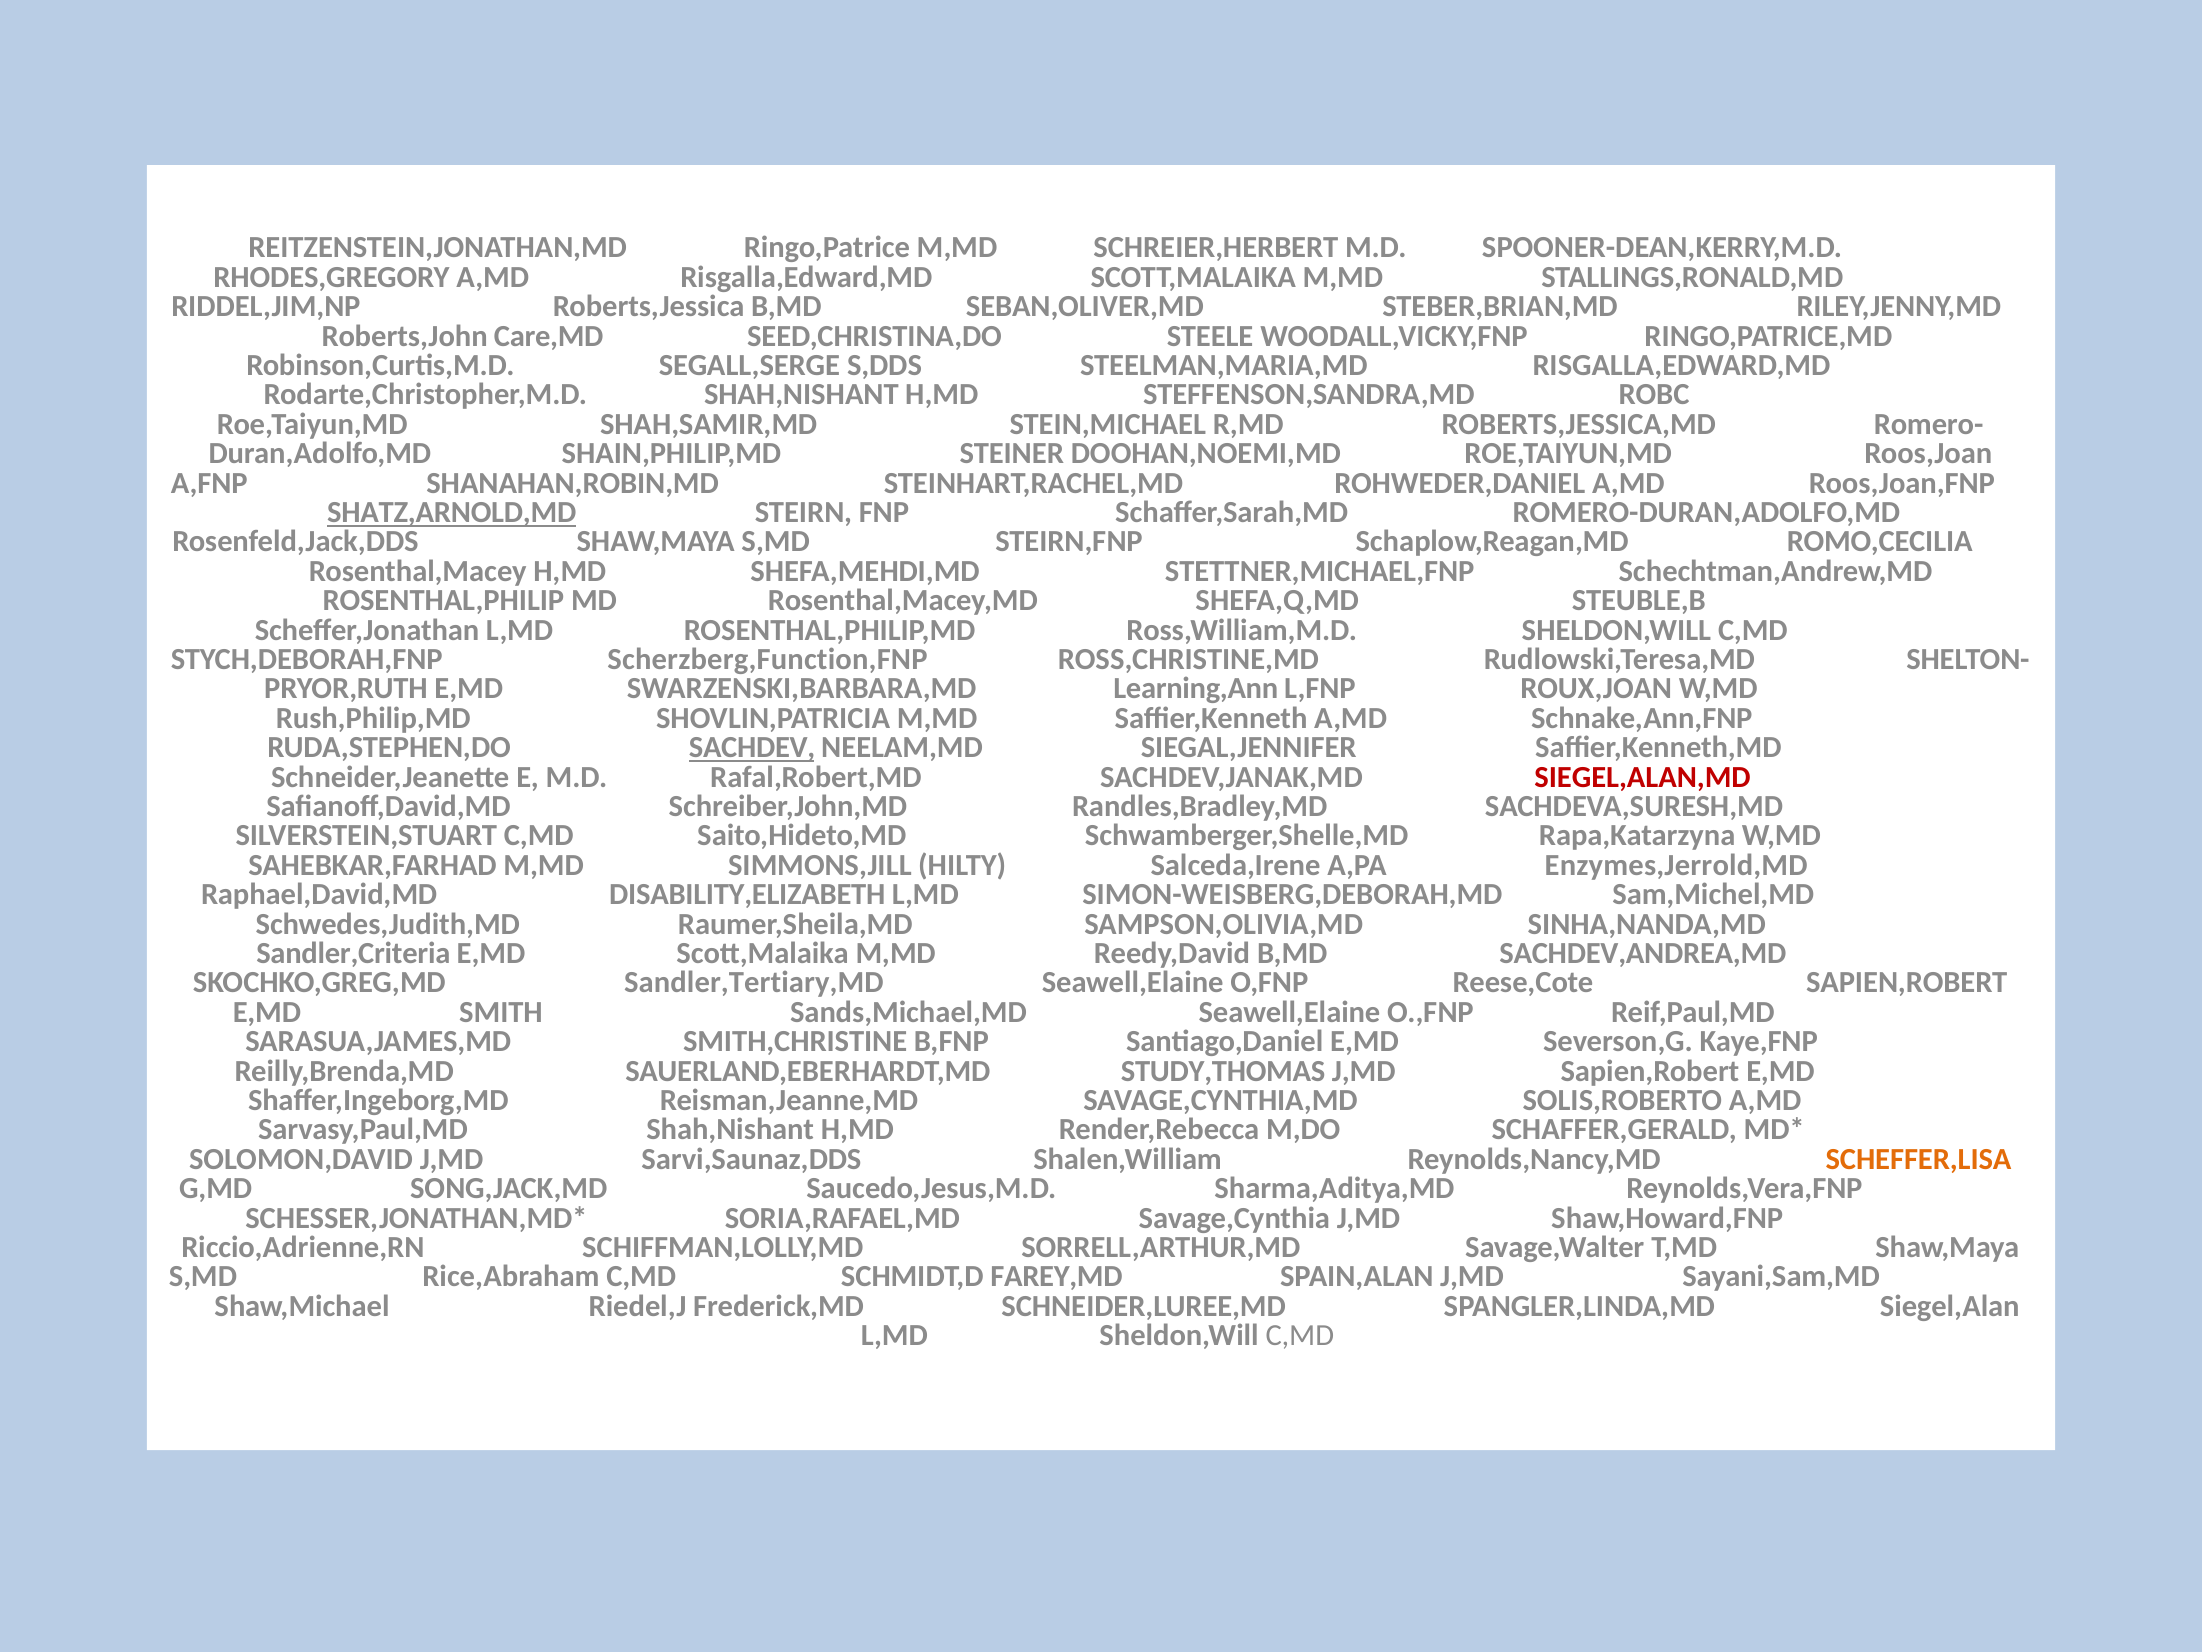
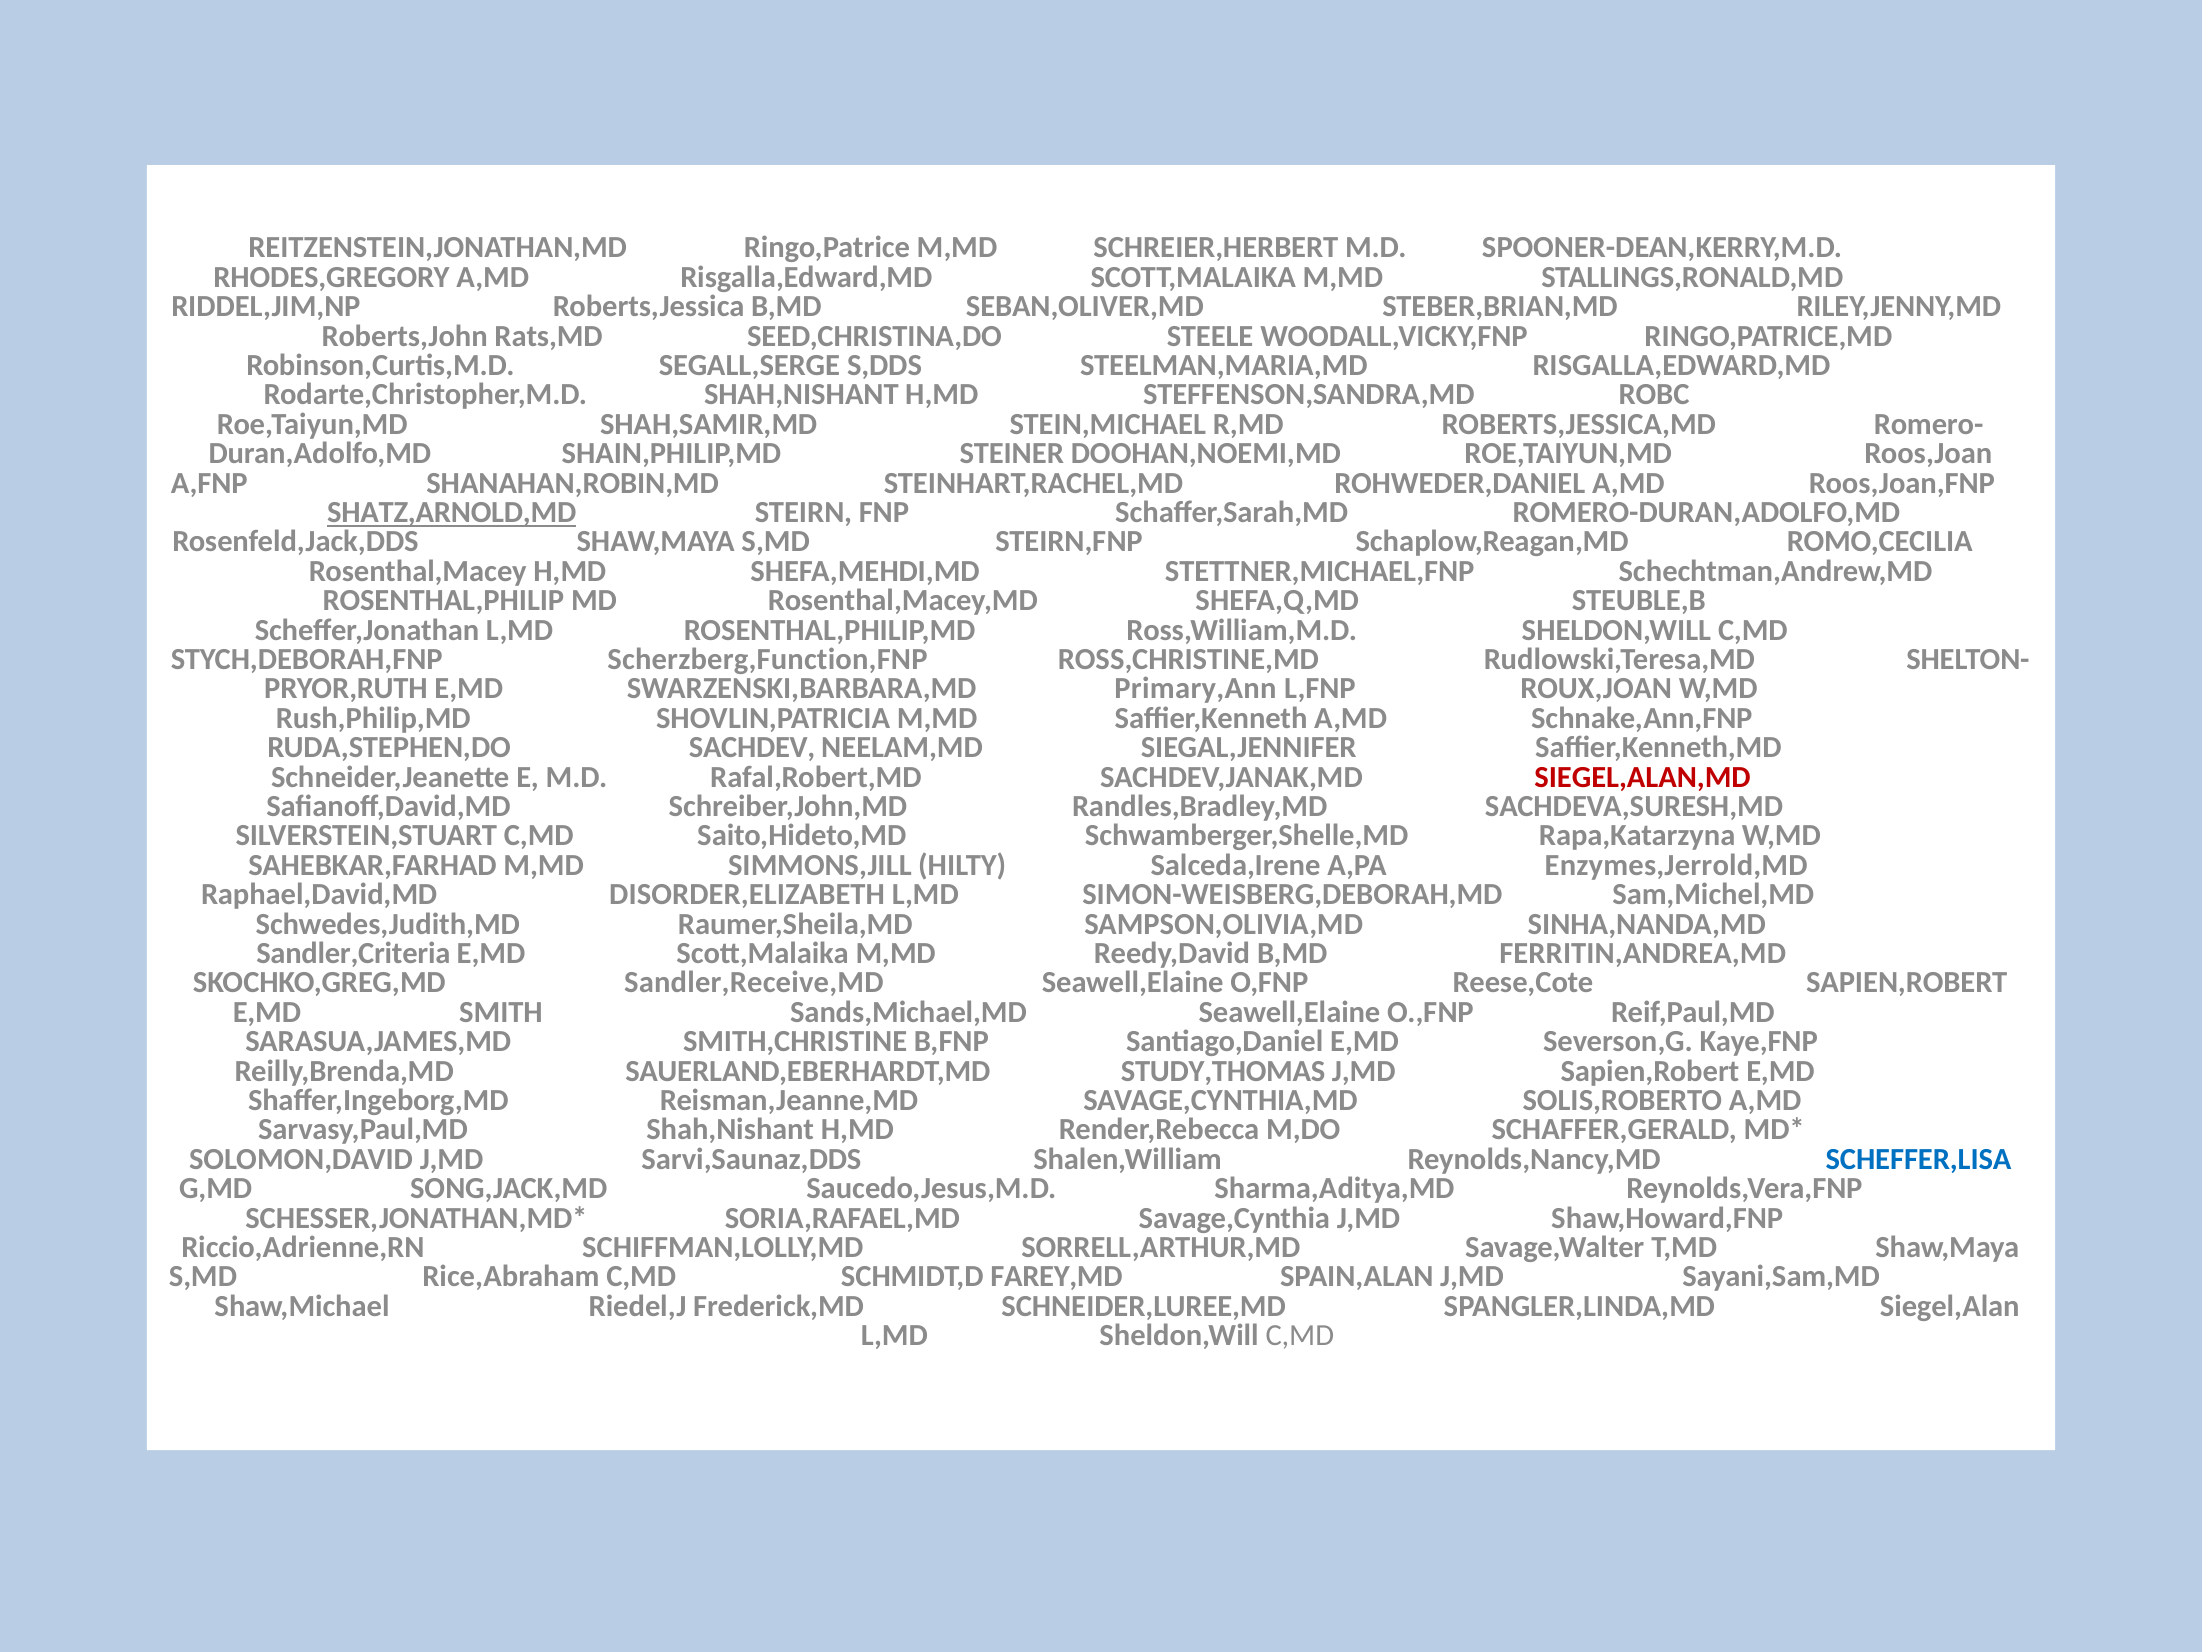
Care,MD: Care,MD -> Rats,MD
Learning,Ann: Learning,Ann -> Primary,Ann
SACHDEV underline: present -> none
DISABILITY,ELIZABETH: DISABILITY,ELIZABETH -> DISORDER,ELIZABETH
SACHDEV,ANDREA,MD: SACHDEV,ANDREA,MD -> FERRITIN,ANDREA,MD
Sandler,Tertiary,MD: Sandler,Tertiary,MD -> Sandler,Receive,MD
SCHEFFER,LISA colour: orange -> blue
